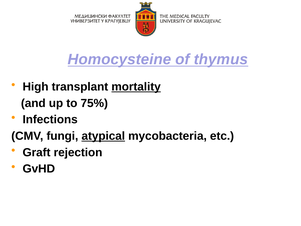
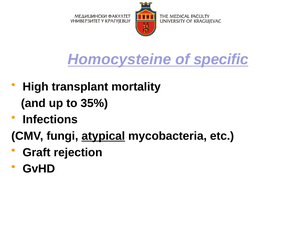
thymus: thymus -> specific
mortality underline: present -> none
75%: 75% -> 35%
